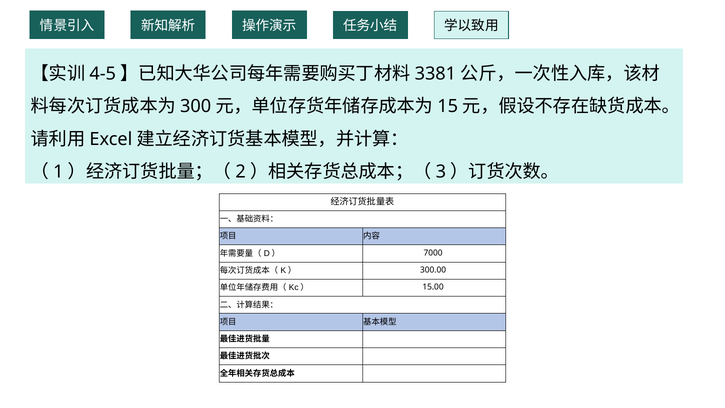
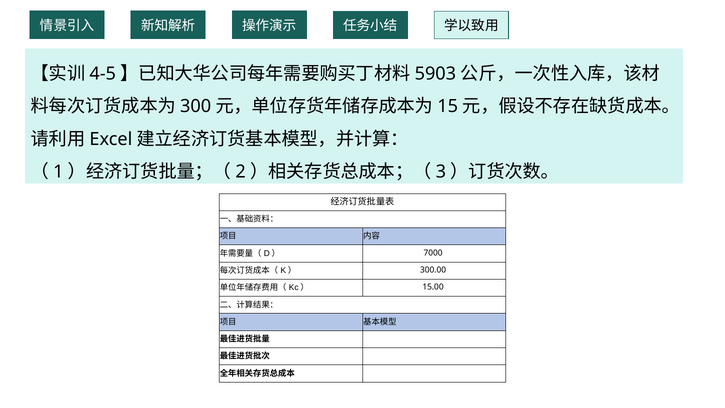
3381: 3381 -> 5903
